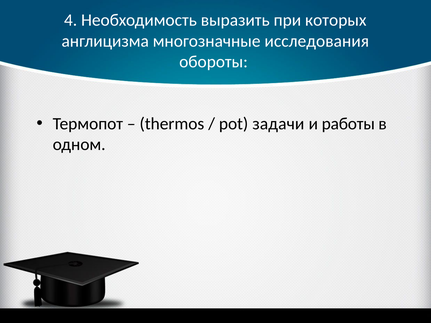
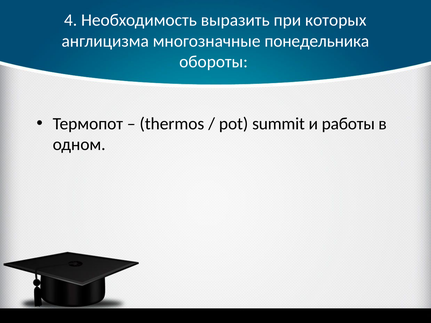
исследования: исследования -> понедельника
задачи: задачи -> summit
